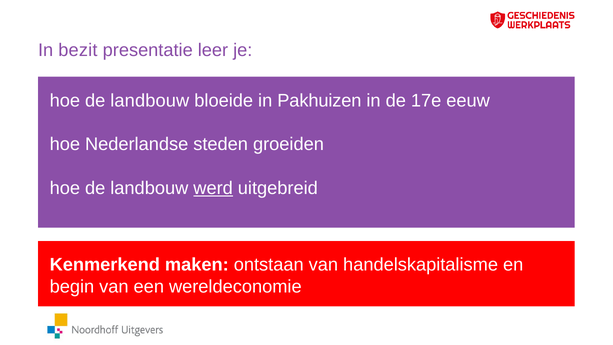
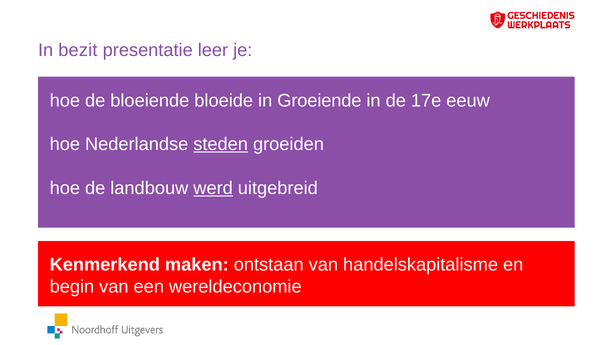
landbouw at (150, 100): landbouw -> bloeiende
Pakhuizen: Pakhuizen -> Groeiende
steden underline: none -> present
